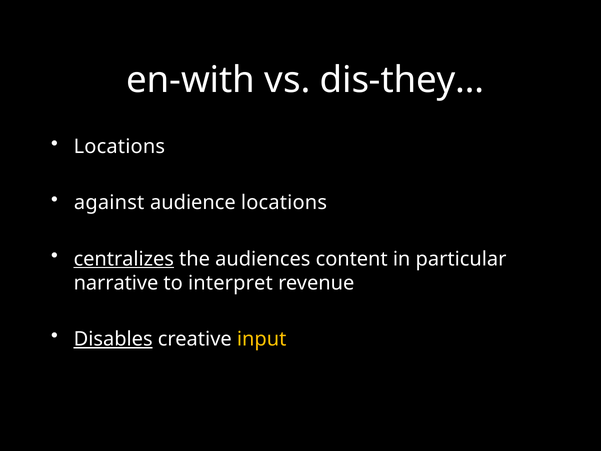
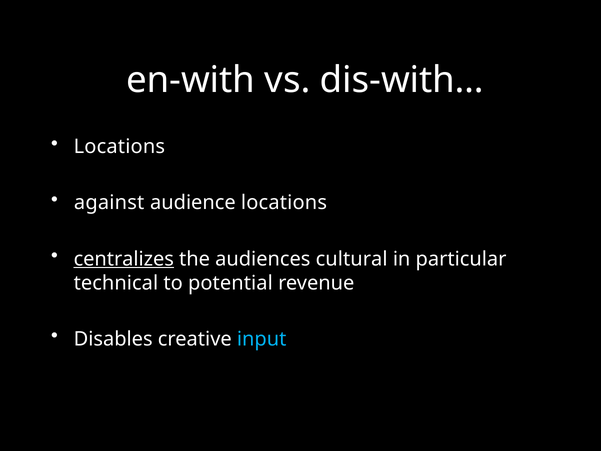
dis-they…: dis-they… -> dis-with…
content: content -> cultural
narrative: narrative -> technical
interpret: interpret -> potential
Disables underline: present -> none
input colour: yellow -> light blue
